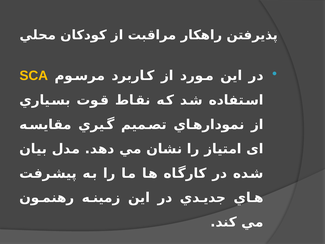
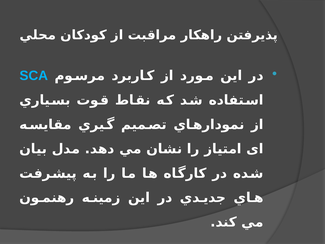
SCA colour: yellow -> light blue
